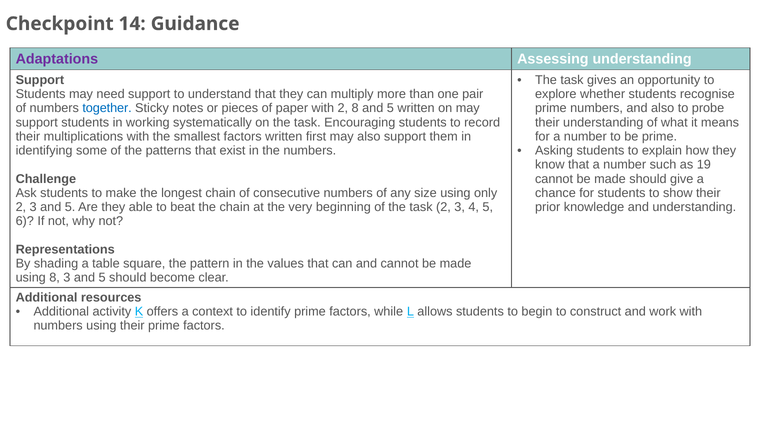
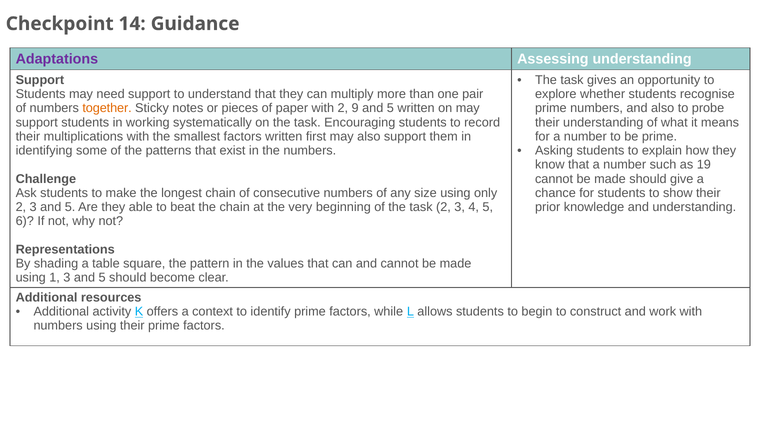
together colour: blue -> orange
2 8: 8 -> 9
using 8: 8 -> 1
